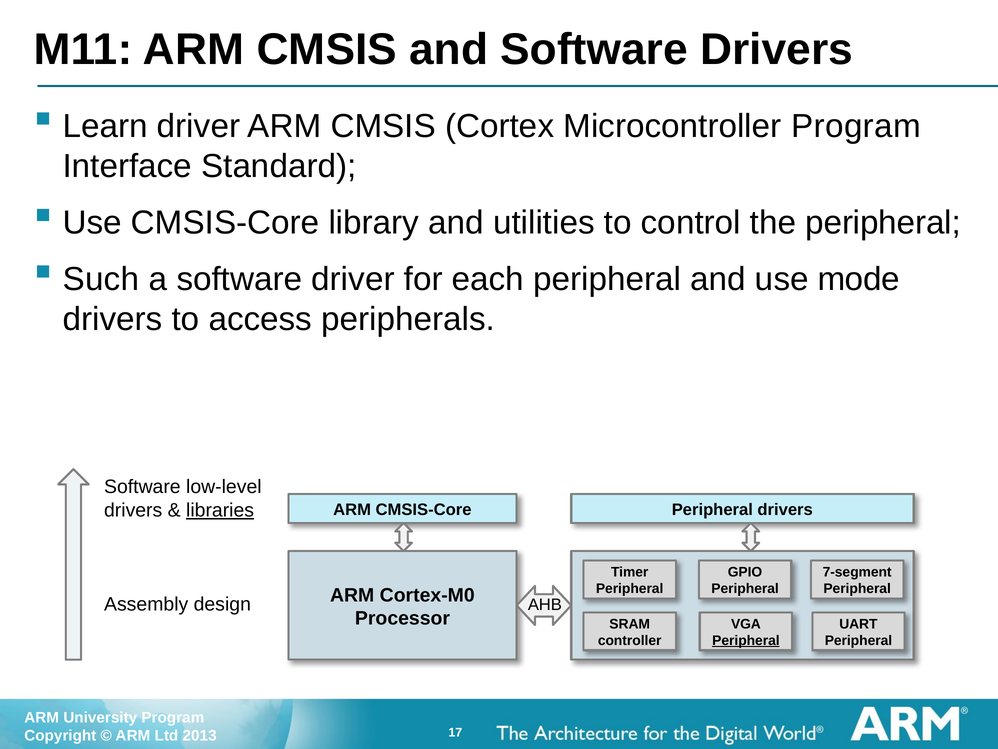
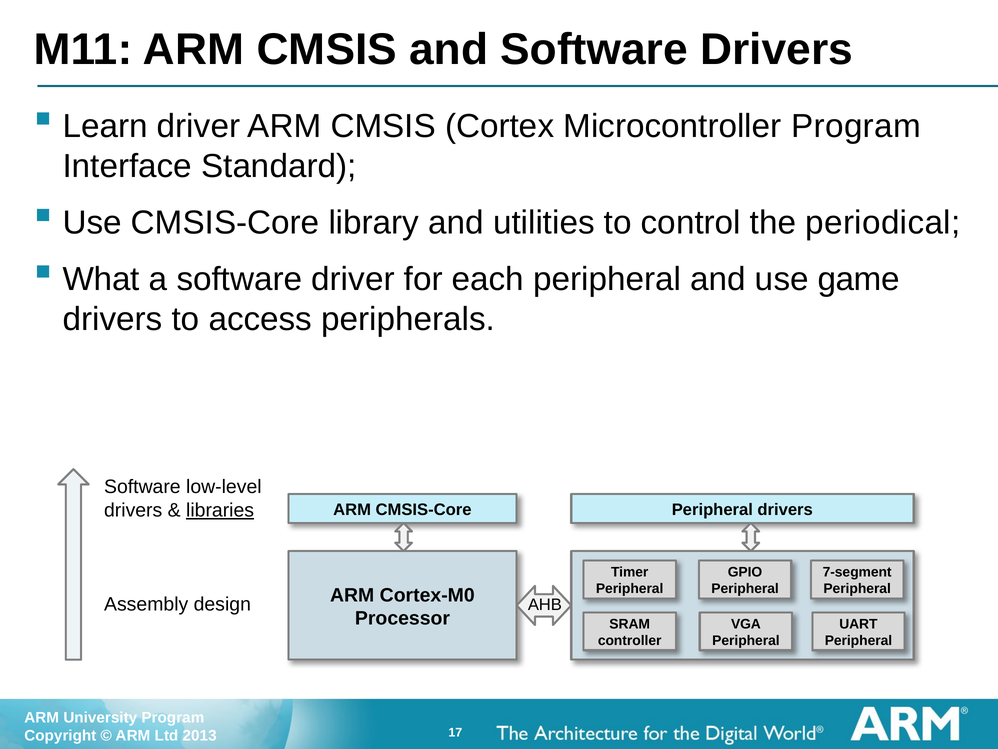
the peripheral: peripheral -> periodical
Such: Such -> What
mode: mode -> game
Peripheral at (746, 640) underline: present -> none
